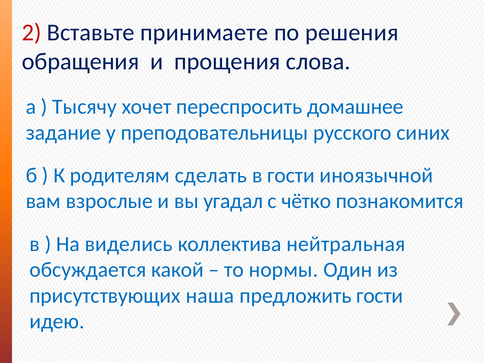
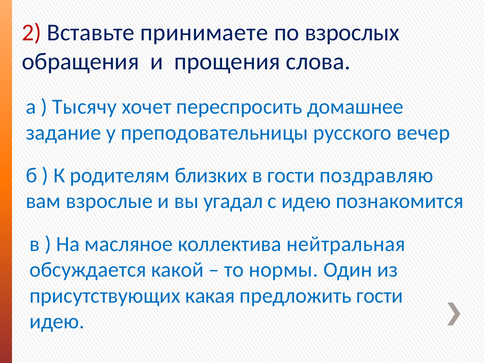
решения: решения -> взрослых
синих: синих -> вечер
сделать: сделать -> близких
иноязычной: иноязычной -> поздравляю
с чётко: чётко -> идею
виделись: виделись -> масляное
наша: наша -> какая
